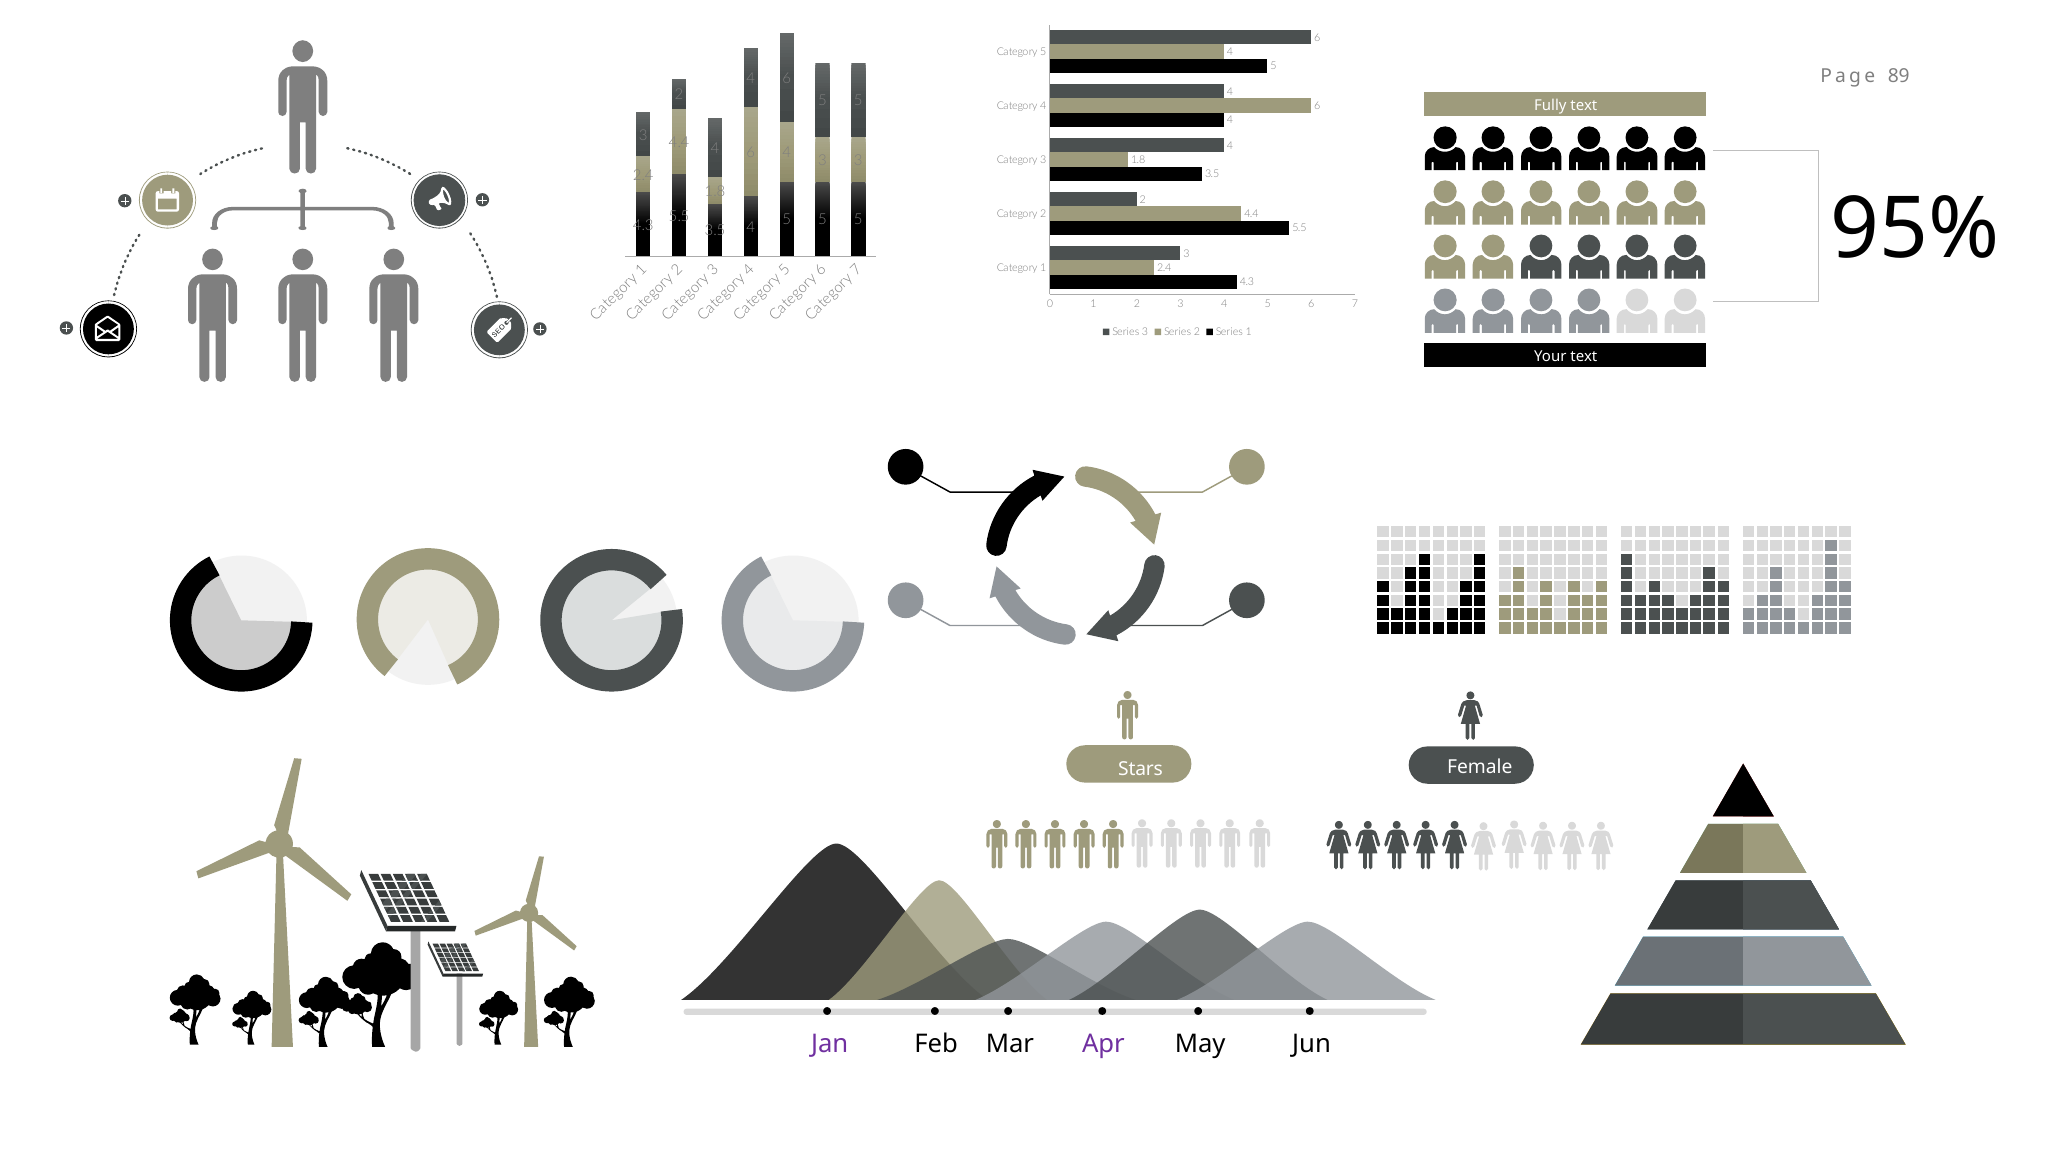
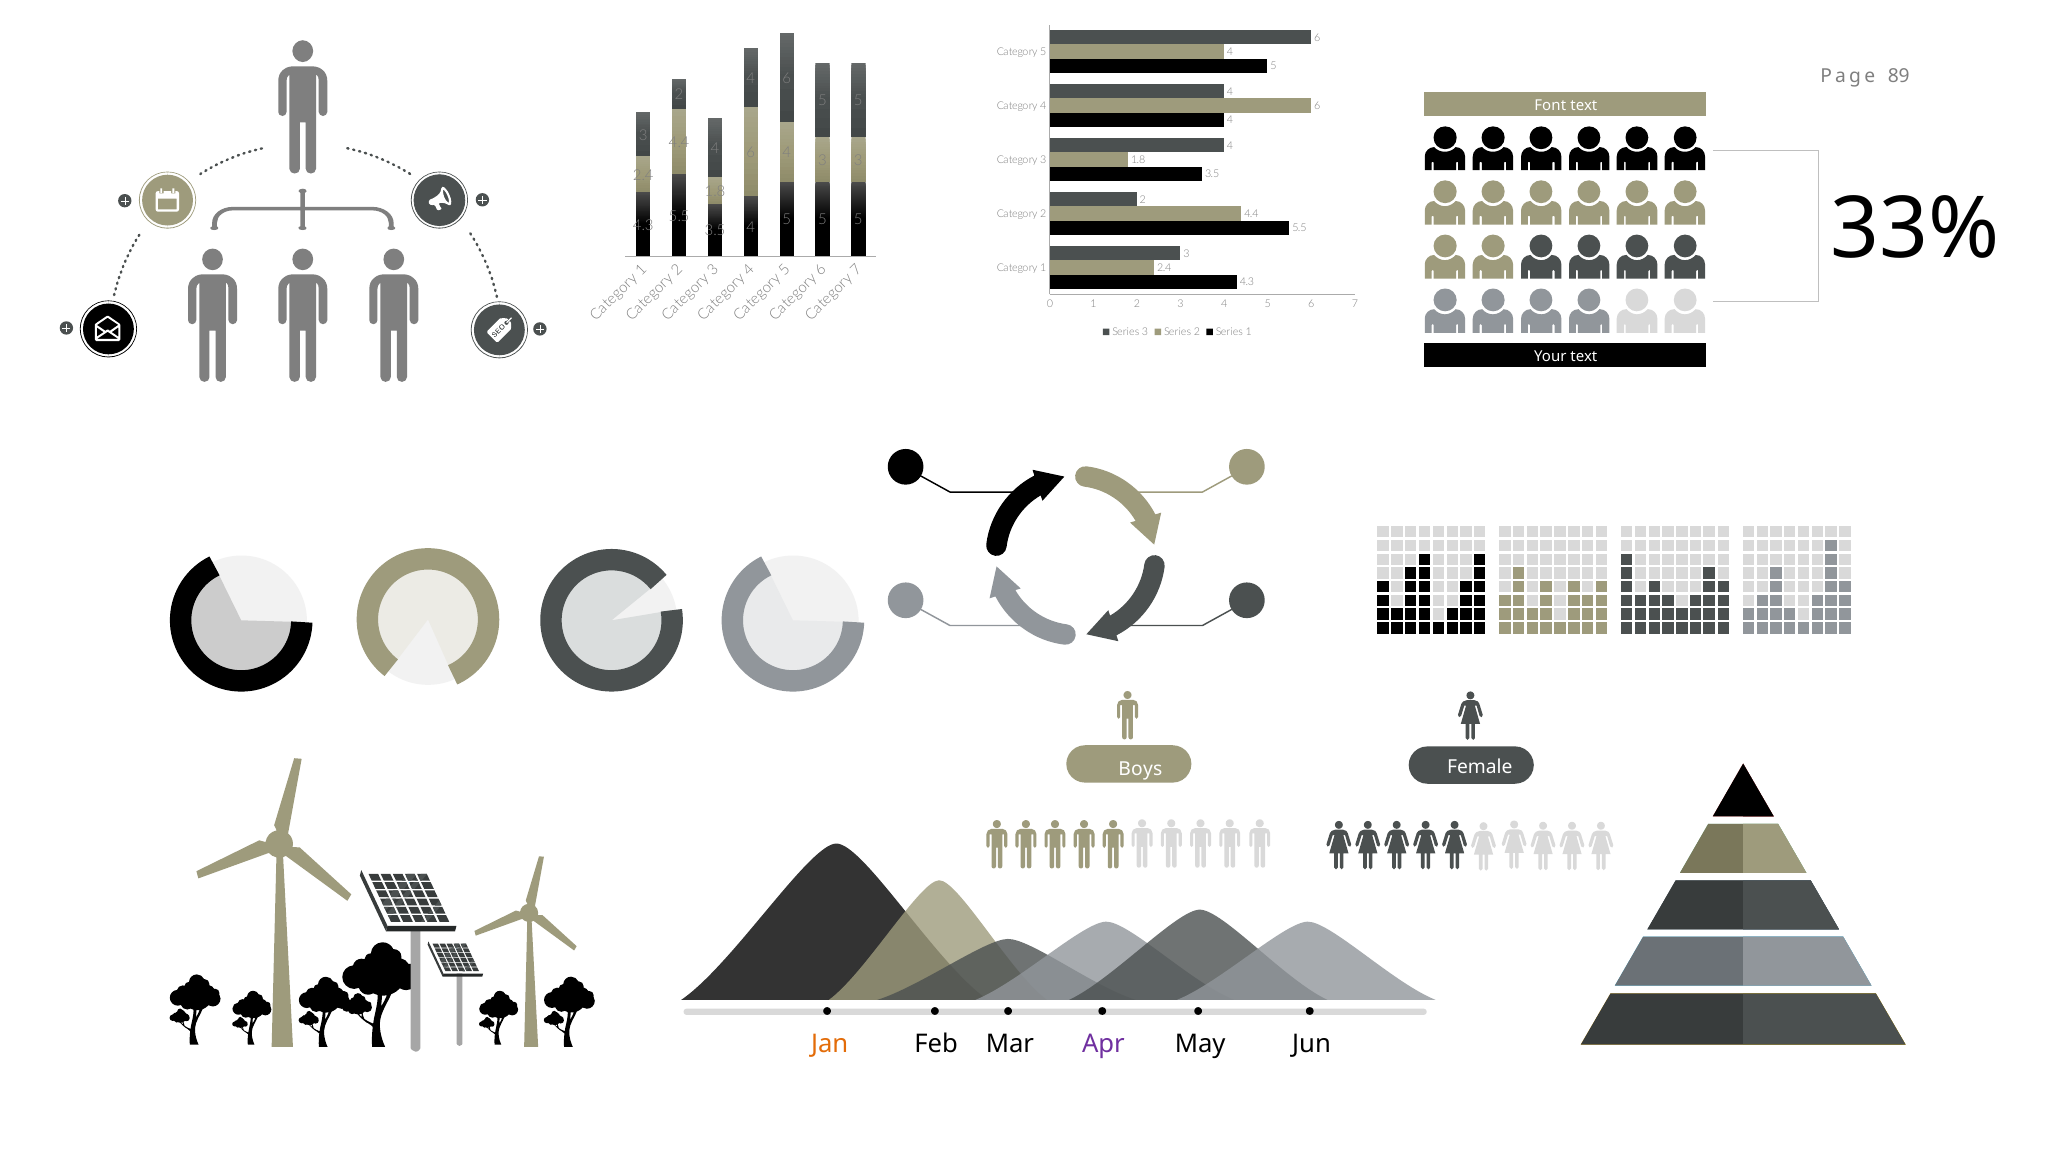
Fully: Fully -> Font
95%: 95% -> 33%
Stars: Stars -> Boys
Jan colour: purple -> orange
